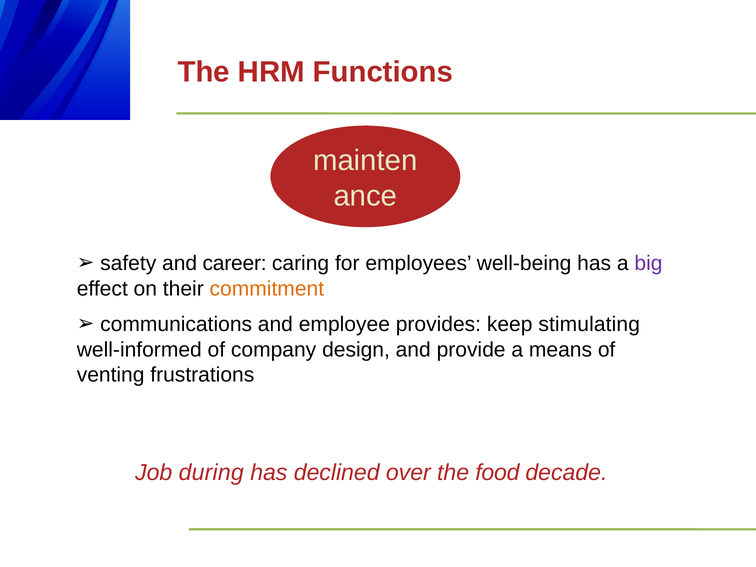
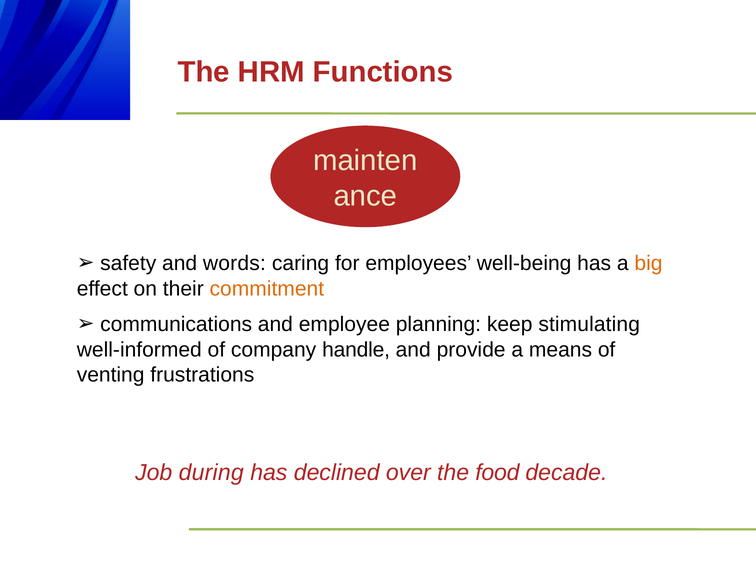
career: career -> words
big colour: purple -> orange
provides: provides -> planning
design: design -> handle
